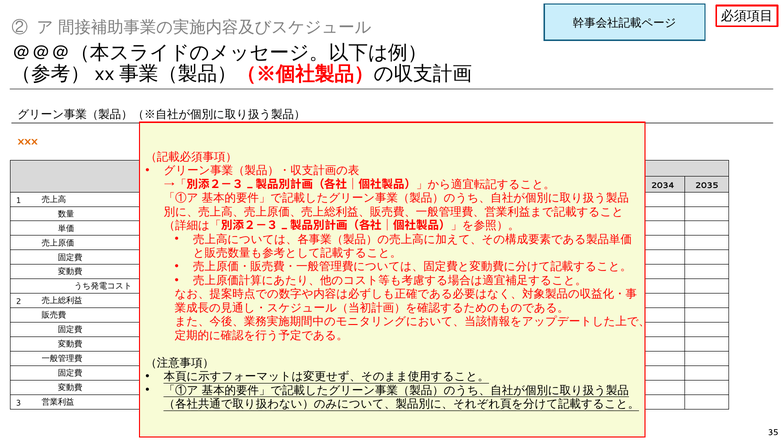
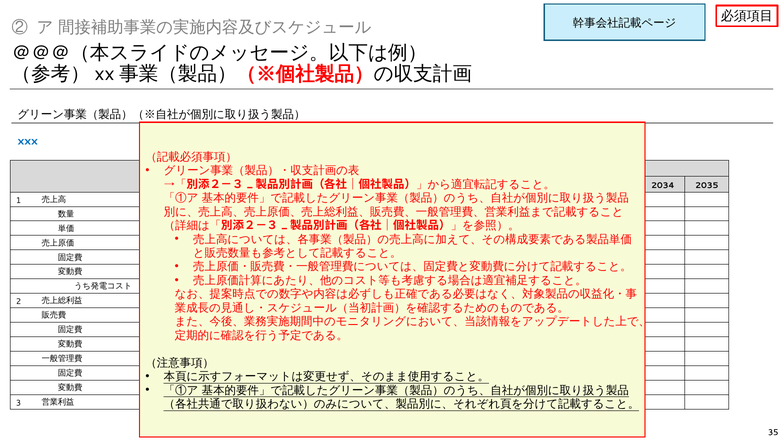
xxx colour: orange -> blue
